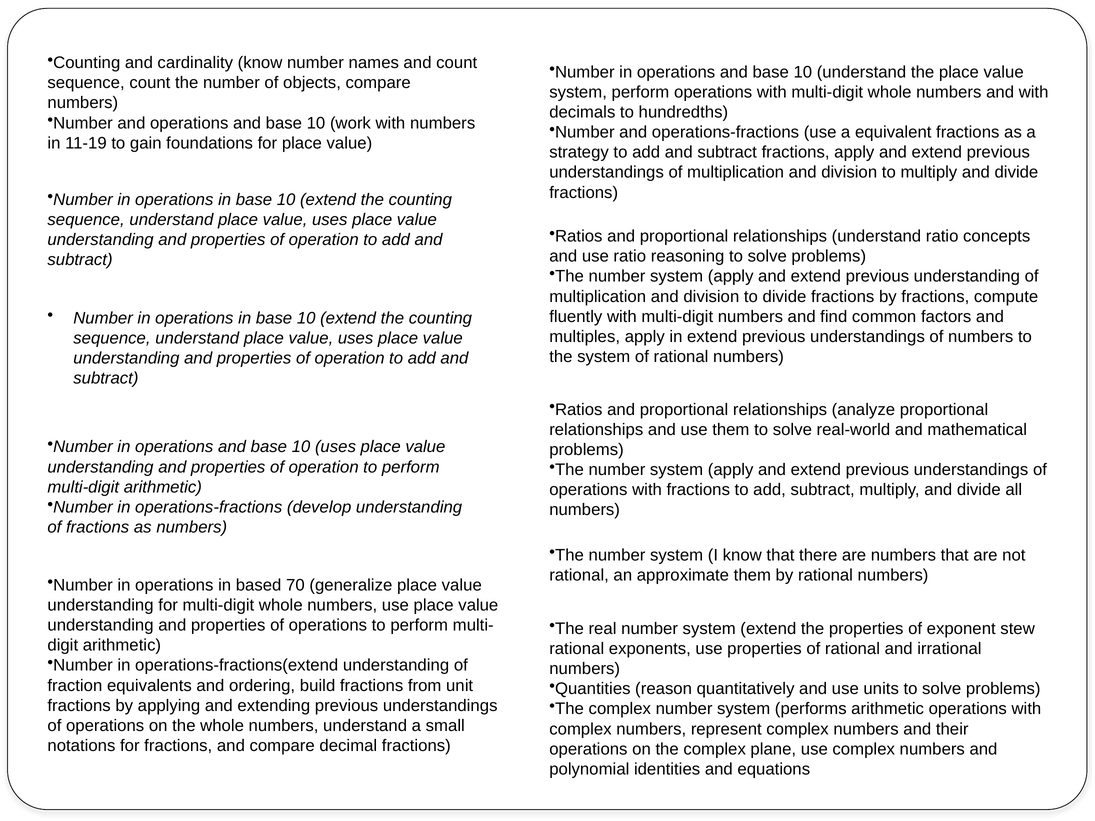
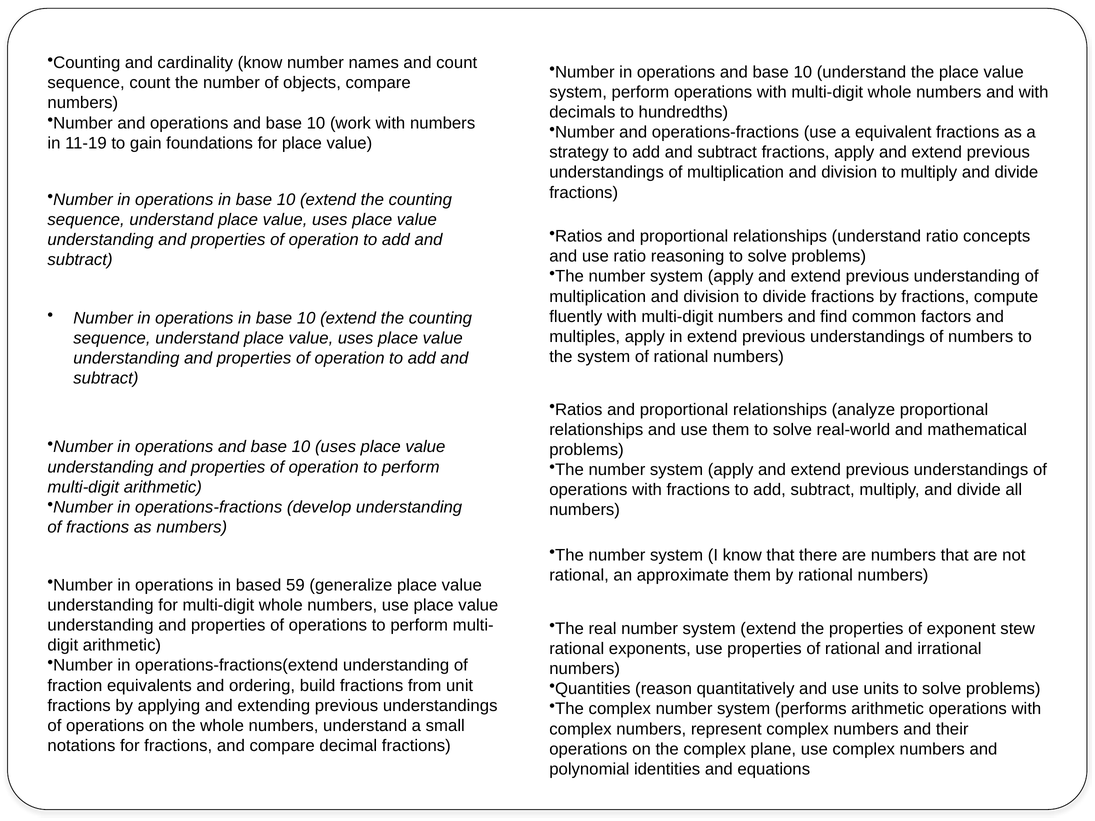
70: 70 -> 59
